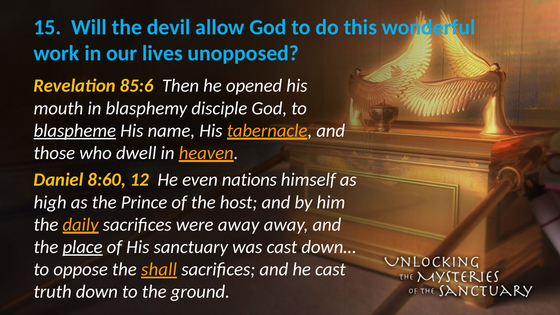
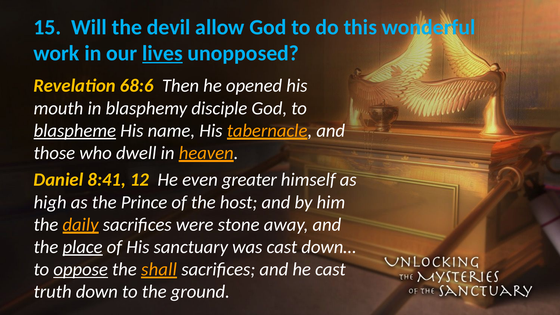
lives underline: none -> present
85:6: 85:6 -> 68:6
8:60: 8:60 -> 8:41
nations: nations -> greater
were away: away -> stone
oppose underline: none -> present
